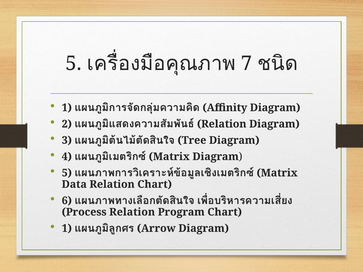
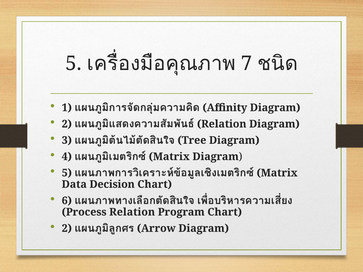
Data Relation: Relation -> Decision
1 at (67, 229): 1 -> 2
